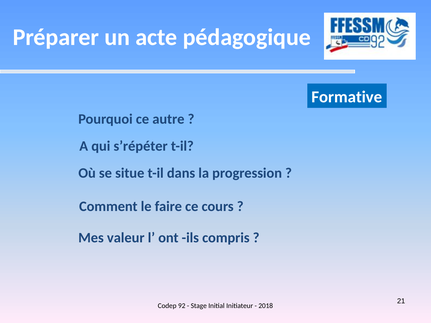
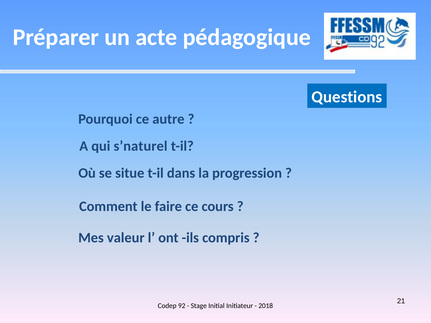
Formative: Formative -> Questions
s’répéter: s’répéter -> s’naturel
